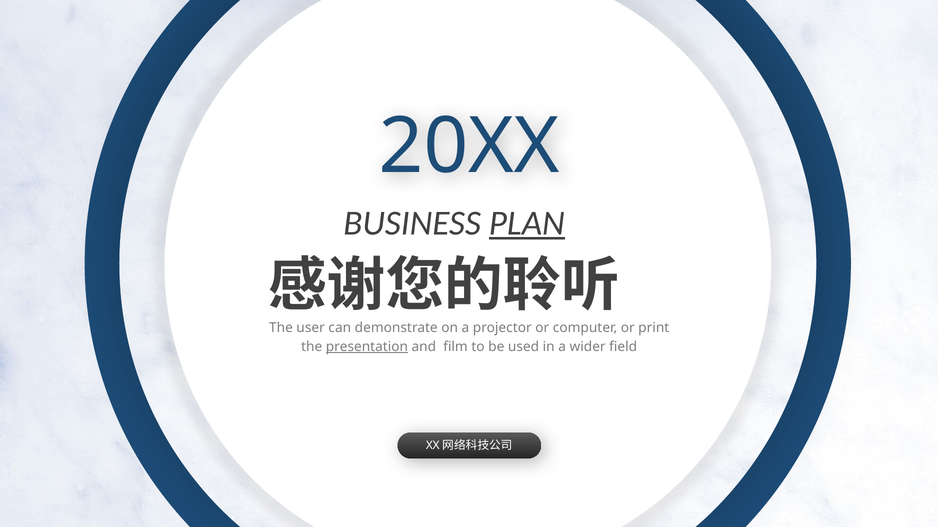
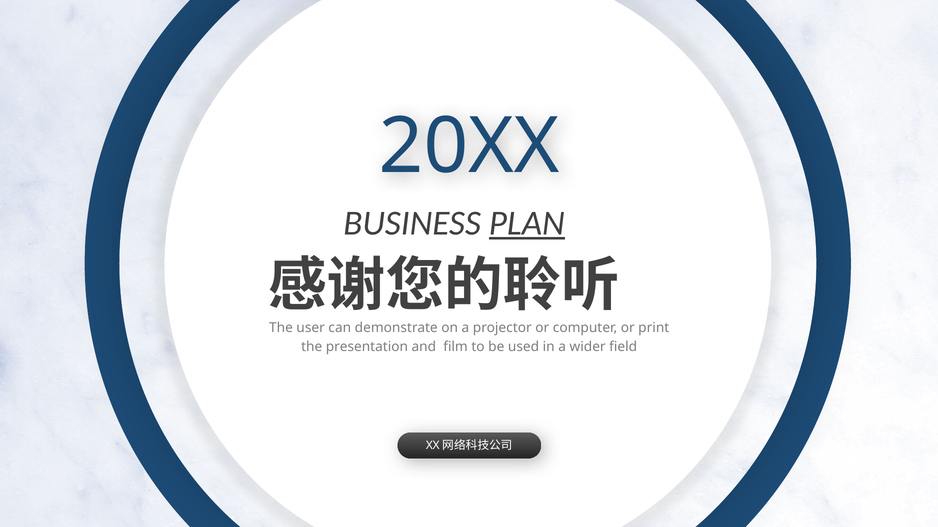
presentation underline: present -> none
